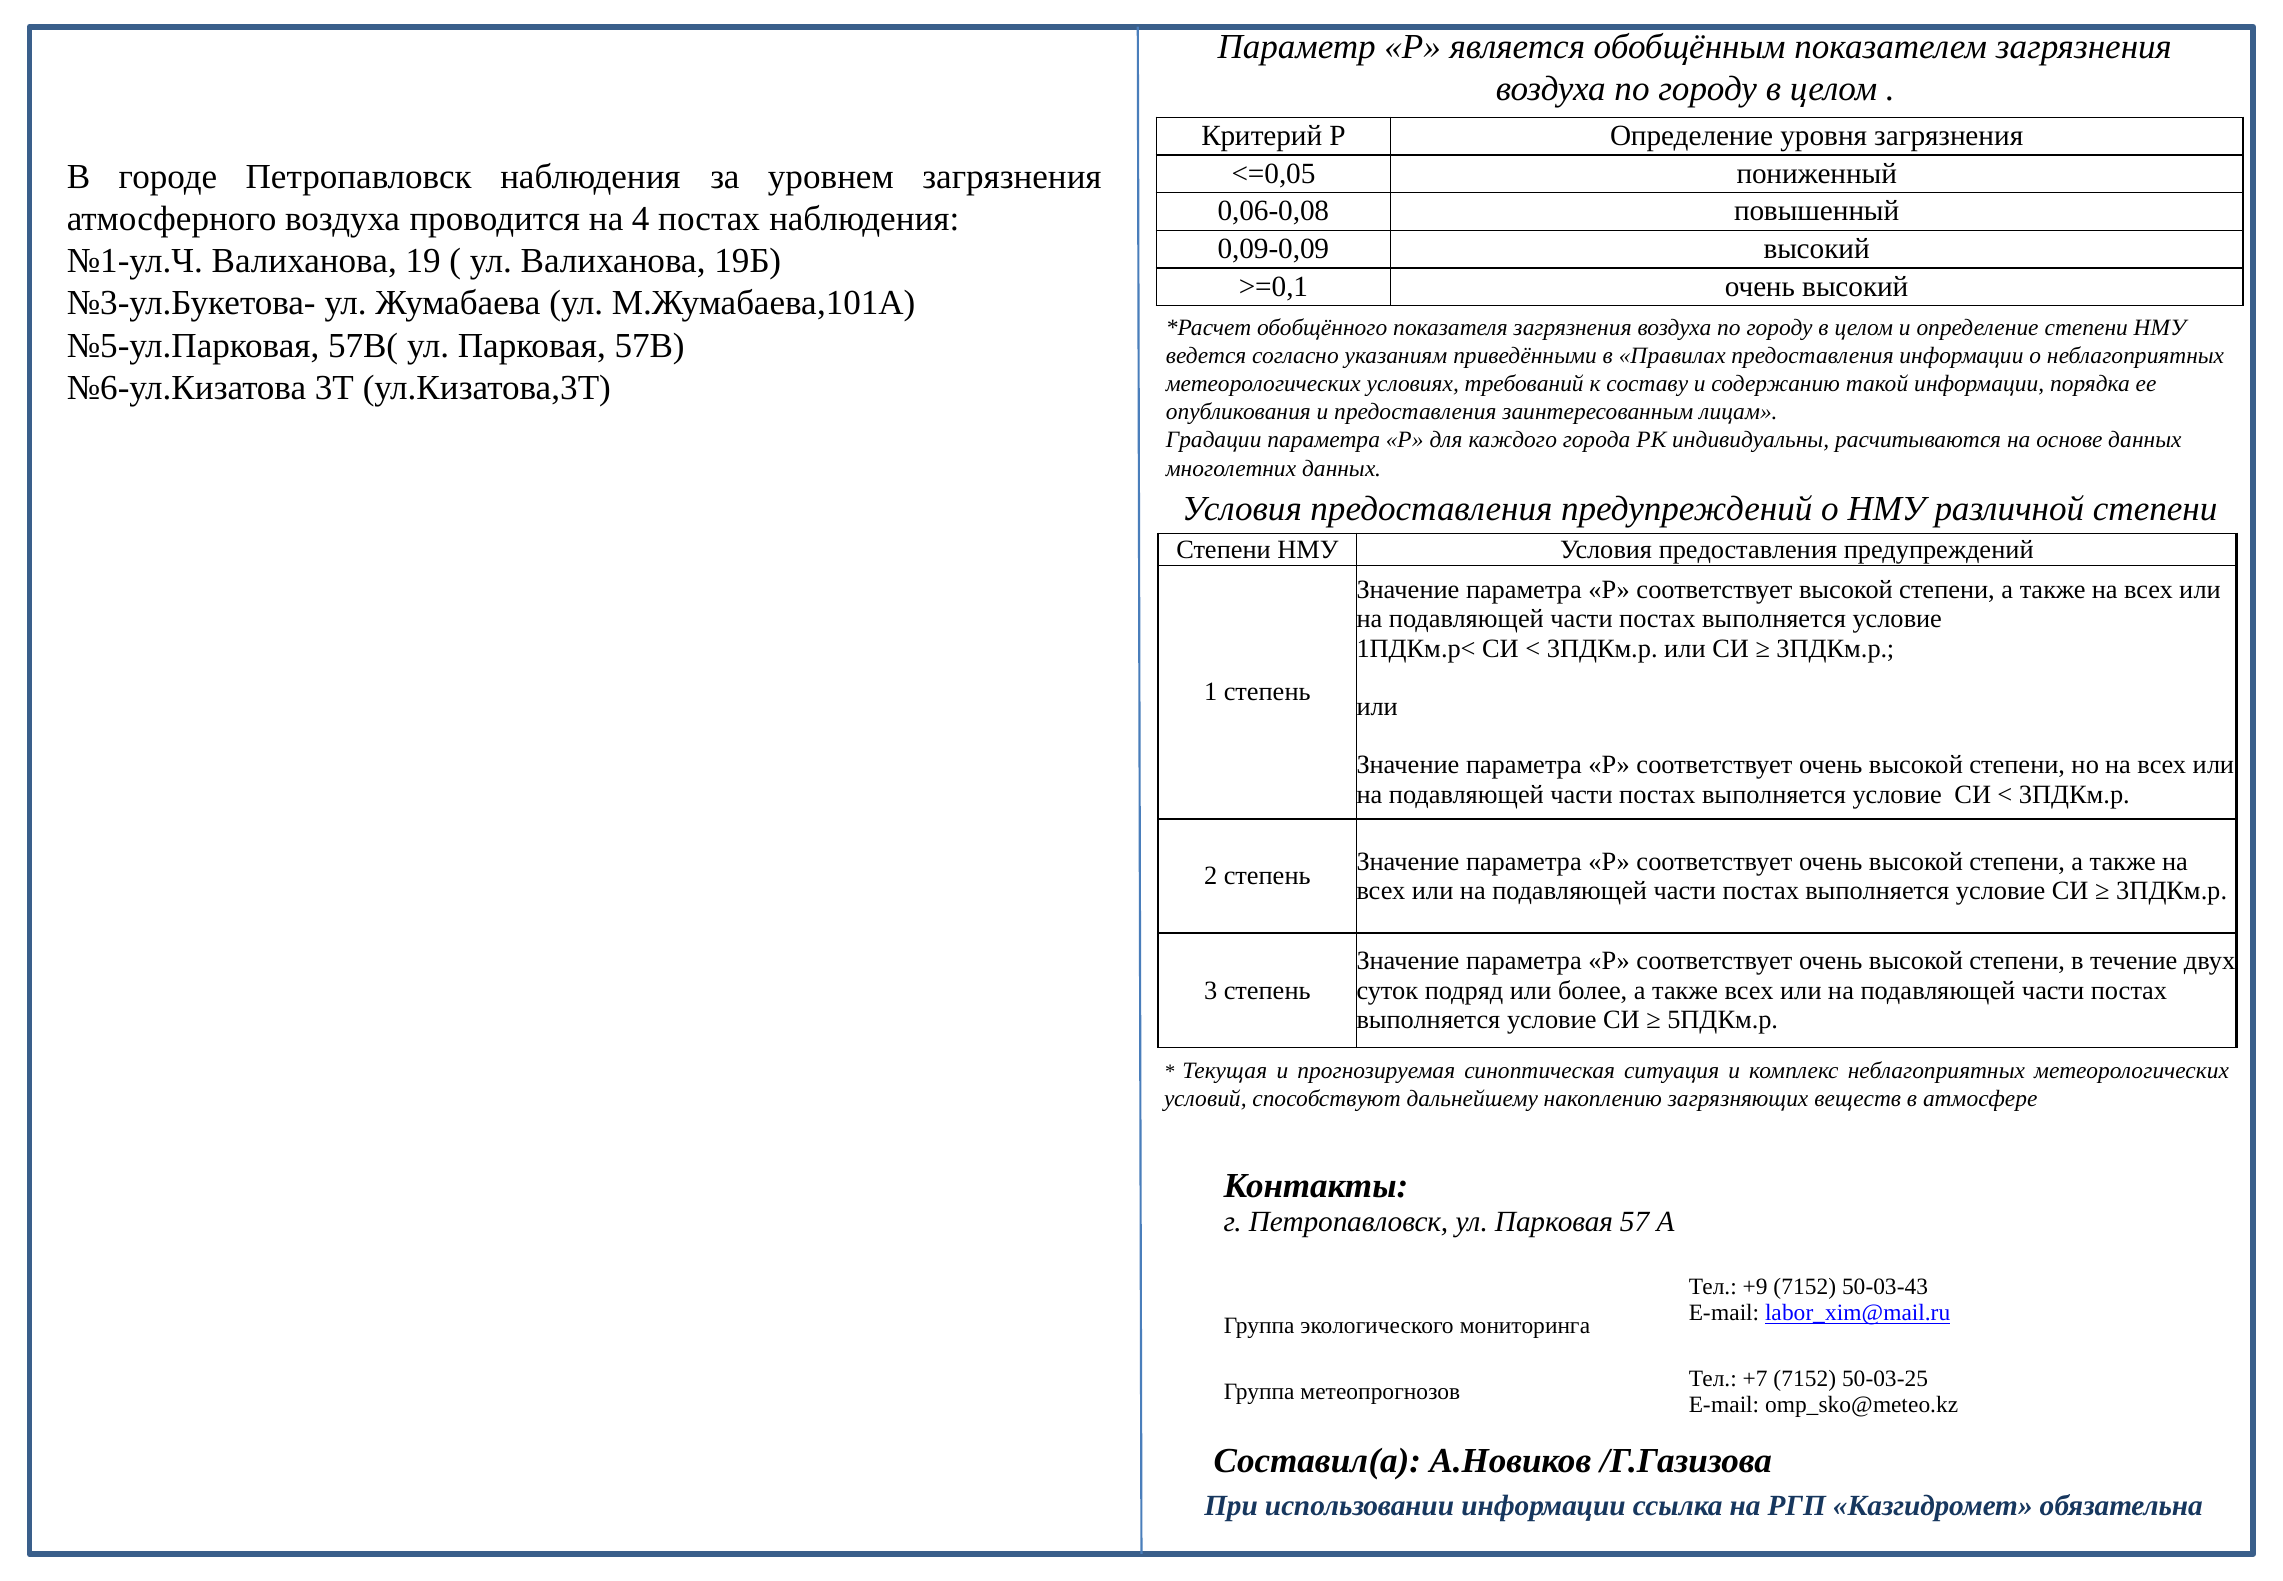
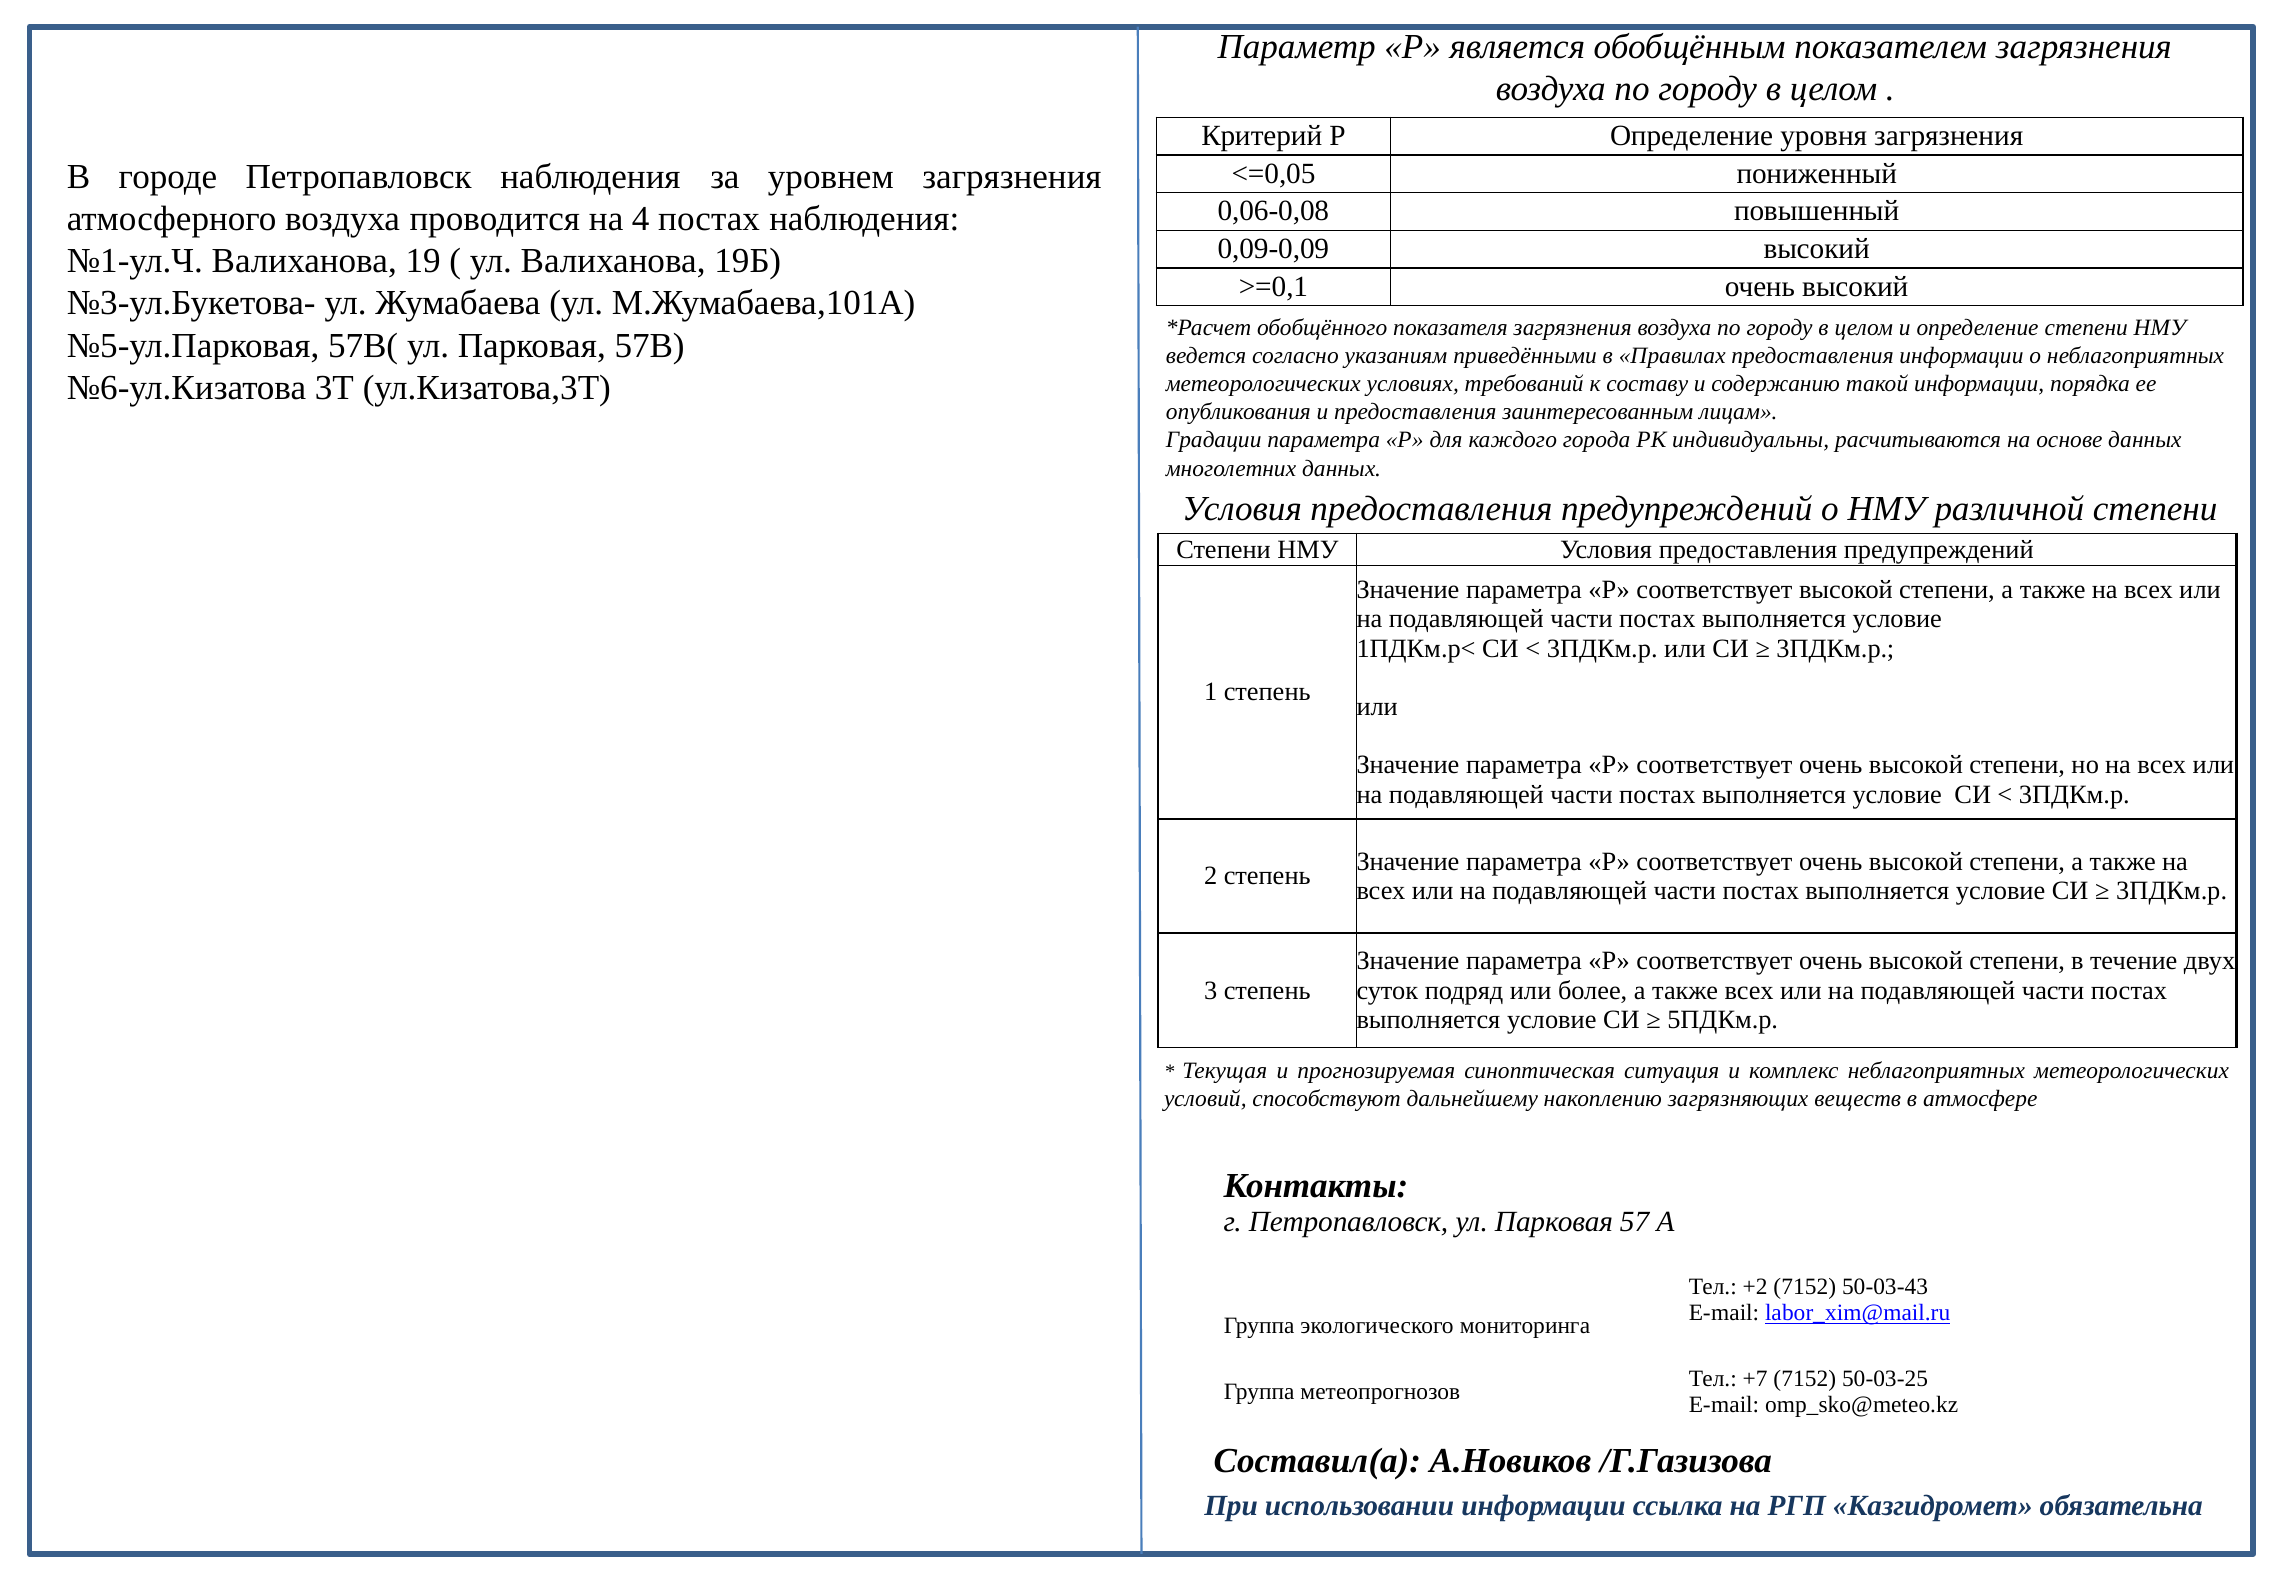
+9: +9 -> +2
